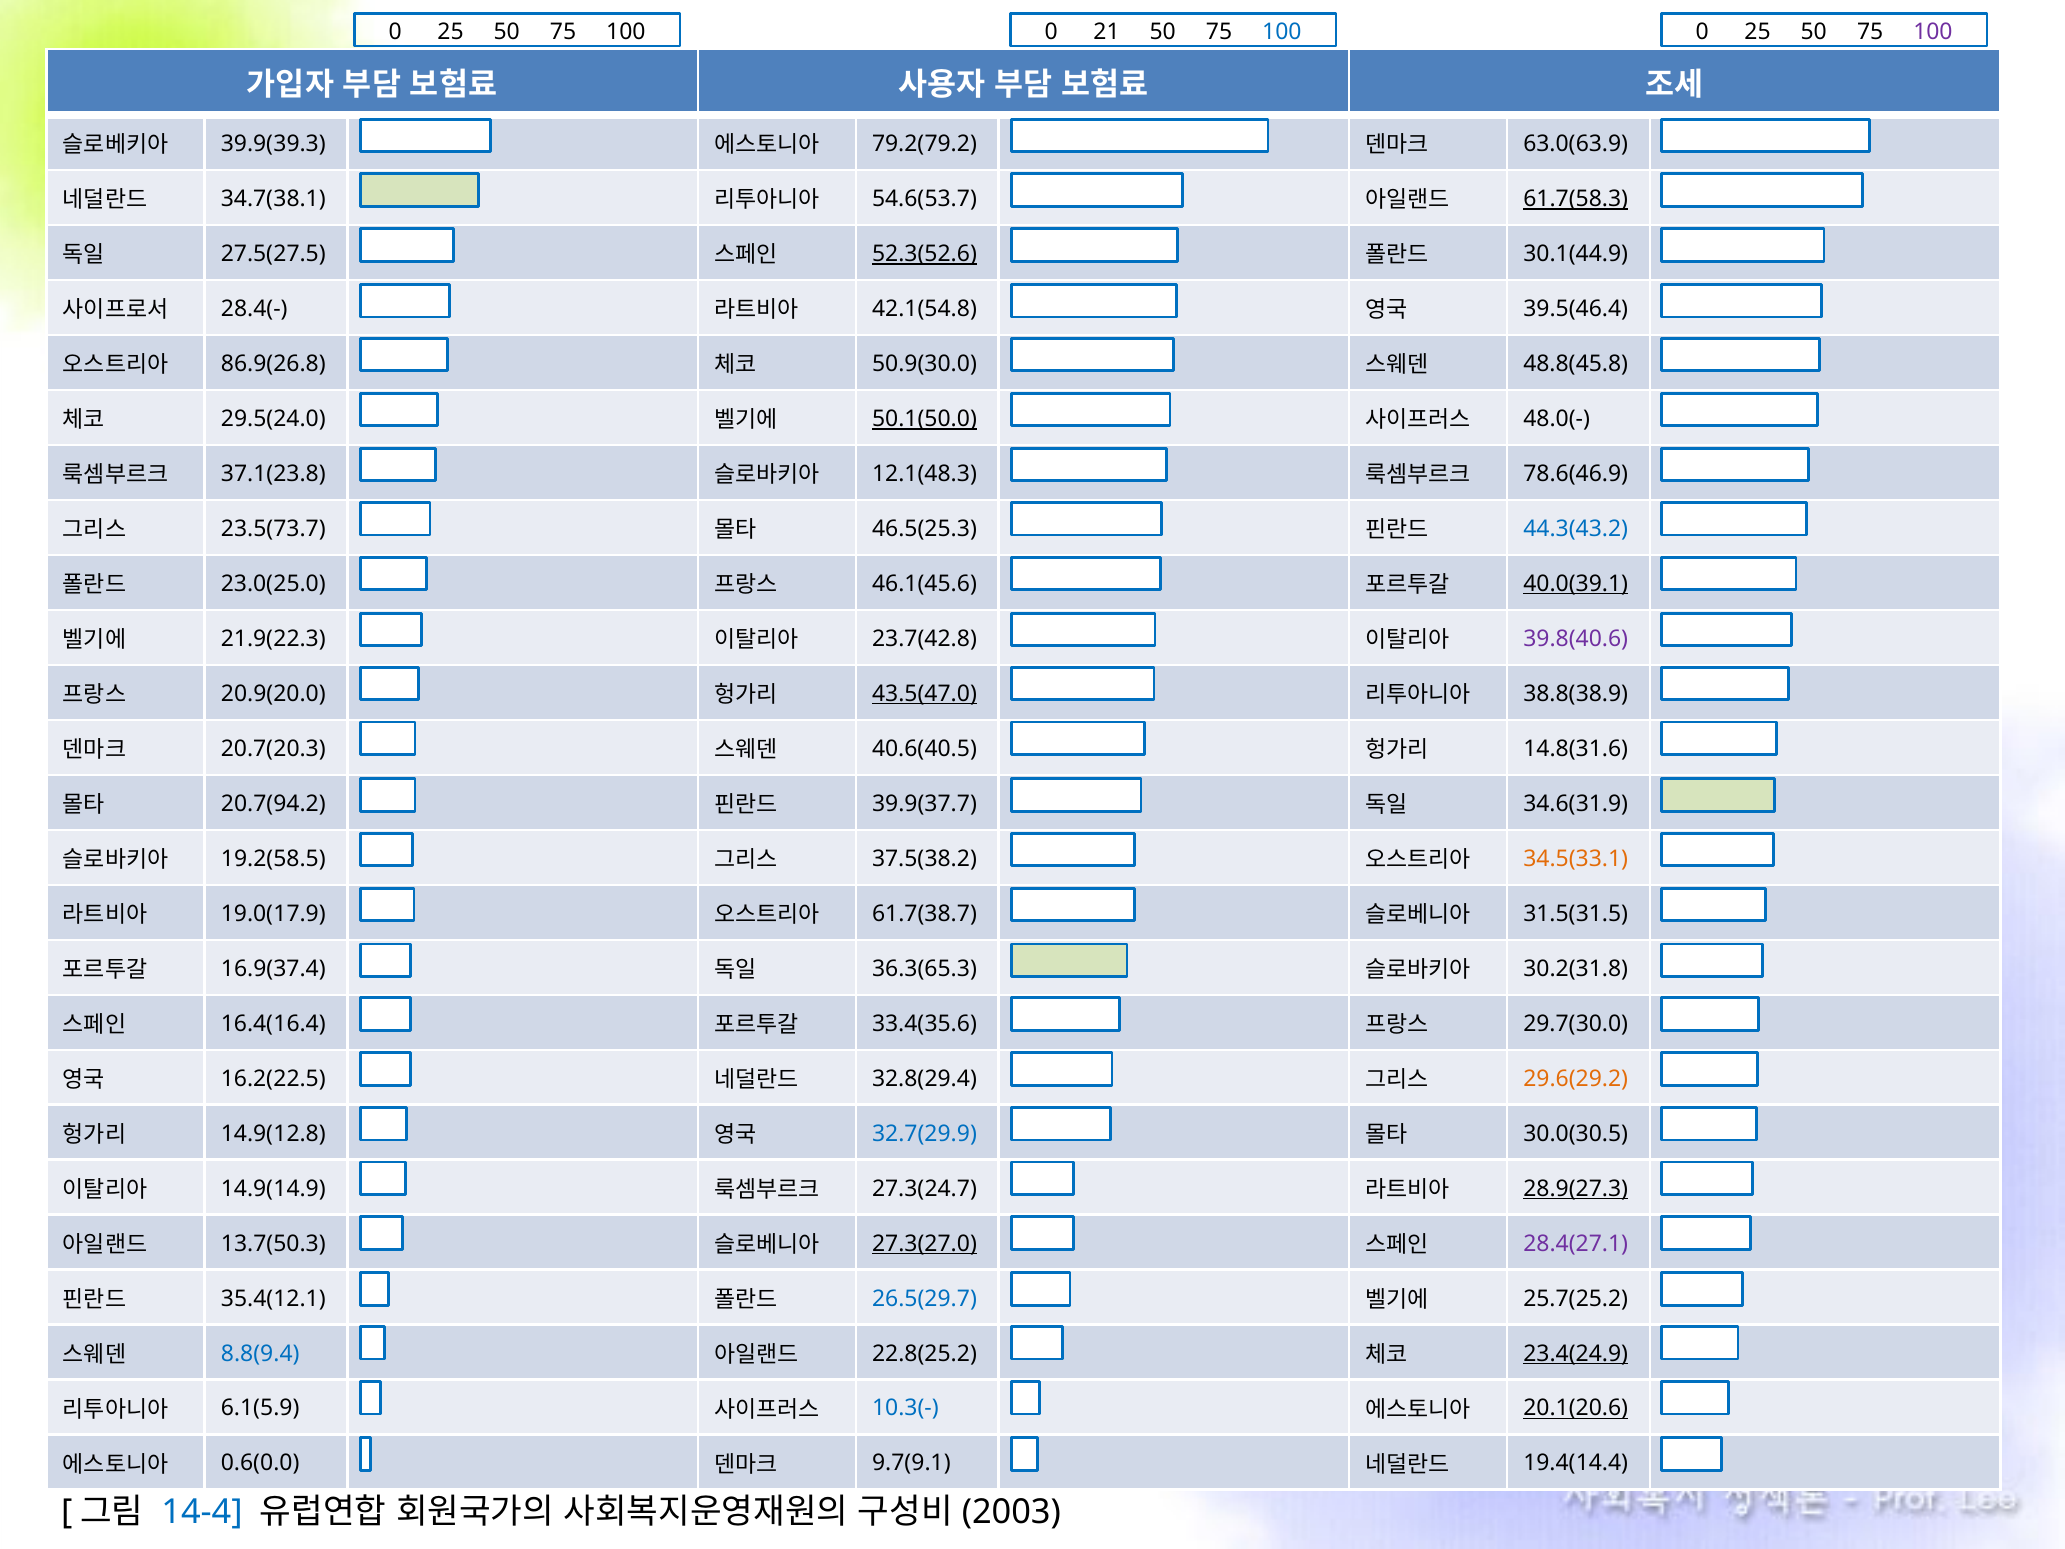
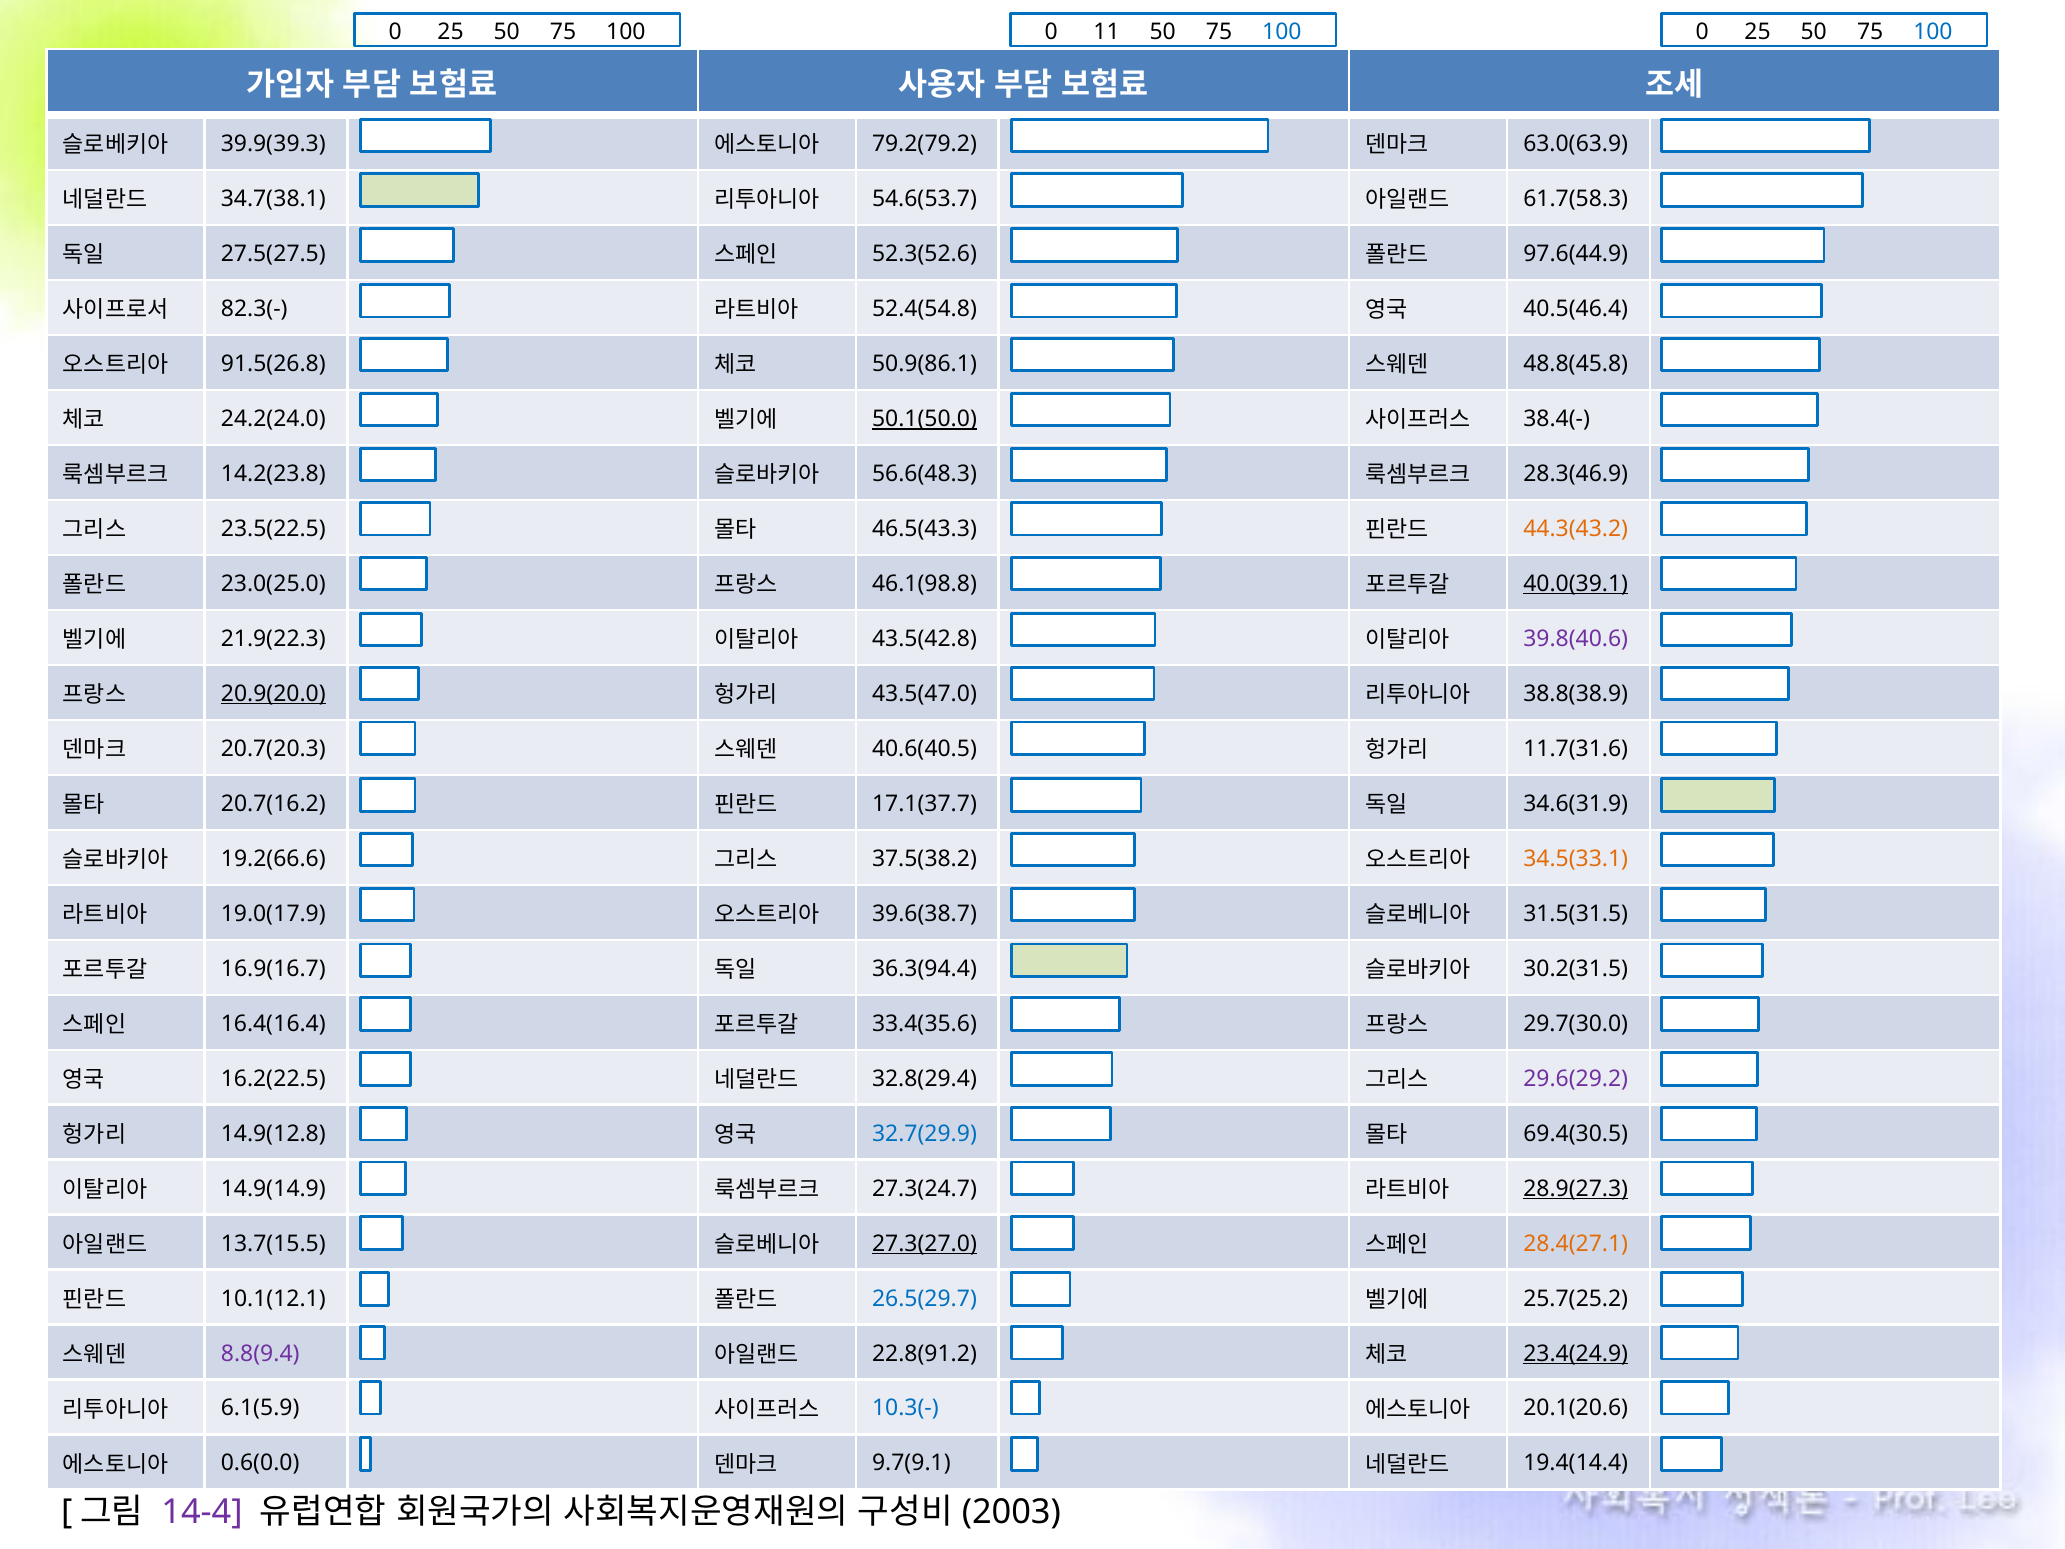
21: 21 -> 11
100 at (1933, 31) colour: purple -> blue
61.7(58.3 underline: present -> none
52.3(52.6 underline: present -> none
30.1(44.9: 30.1(44.9 -> 97.6(44.9
28.4(-: 28.4(- -> 82.3(-
42.1(54.8: 42.1(54.8 -> 52.4(54.8
39.5(46.4: 39.5(46.4 -> 40.5(46.4
86.9(26.8: 86.9(26.8 -> 91.5(26.8
50.9(30.0: 50.9(30.0 -> 50.9(86.1
29.5(24.0: 29.5(24.0 -> 24.2(24.0
48.0(-: 48.0(- -> 38.4(-
37.1(23.8: 37.1(23.8 -> 14.2(23.8
12.1(48.3: 12.1(48.3 -> 56.6(48.3
78.6(46.9: 78.6(46.9 -> 28.3(46.9
23.5(73.7: 23.5(73.7 -> 23.5(22.5
46.5(25.3: 46.5(25.3 -> 46.5(43.3
44.3(43.2 colour: blue -> orange
46.1(45.6: 46.1(45.6 -> 46.1(98.8
23.7(42.8: 23.7(42.8 -> 43.5(42.8
20.9(20.0 underline: none -> present
43.5(47.0 underline: present -> none
14.8(31.6: 14.8(31.6 -> 11.7(31.6
20.7(94.2: 20.7(94.2 -> 20.7(16.2
39.9(37.7: 39.9(37.7 -> 17.1(37.7
19.2(58.5: 19.2(58.5 -> 19.2(66.6
61.7(38.7: 61.7(38.7 -> 39.6(38.7
16.9(37.4: 16.9(37.4 -> 16.9(16.7
36.3(65.3: 36.3(65.3 -> 36.3(94.4
30.2(31.8: 30.2(31.8 -> 30.2(31.5
29.6(29.2 colour: orange -> purple
30.0(30.5: 30.0(30.5 -> 69.4(30.5
13.7(50.3: 13.7(50.3 -> 13.7(15.5
28.4(27.1 colour: purple -> orange
35.4(12.1: 35.4(12.1 -> 10.1(12.1
8.8(9.4 colour: blue -> purple
22.8(25.2: 22.8(25.2 -> 22.8(91.2
20.1(20.6 underline: present -> none
14-4 colour: blue -> purple
